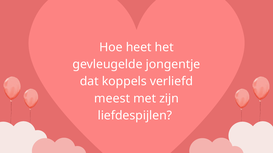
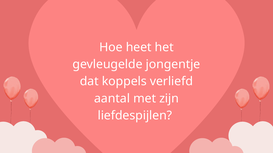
meest: meest -> aantal
